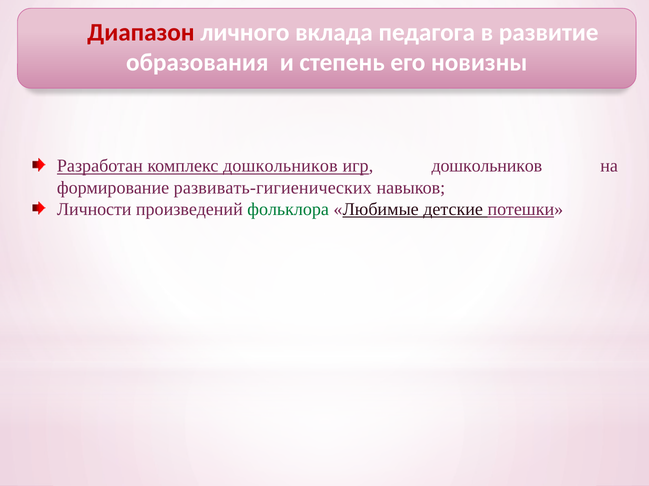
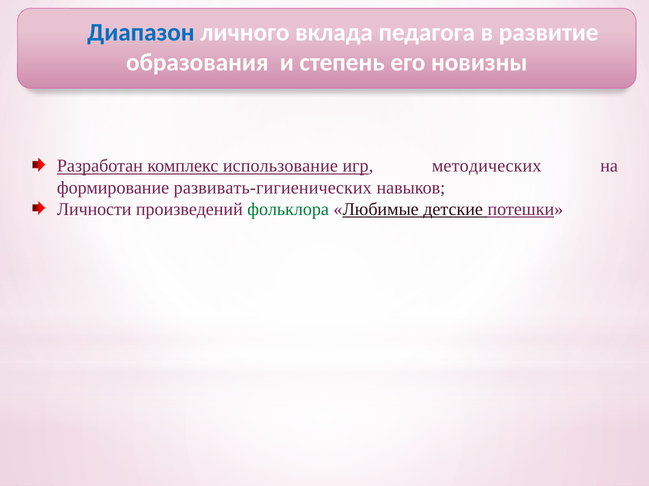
Диапазон colour: red -> blue
комплекс дошкольников: дошкольников -> использование
игр дошкольников: дошкольников -> методических
